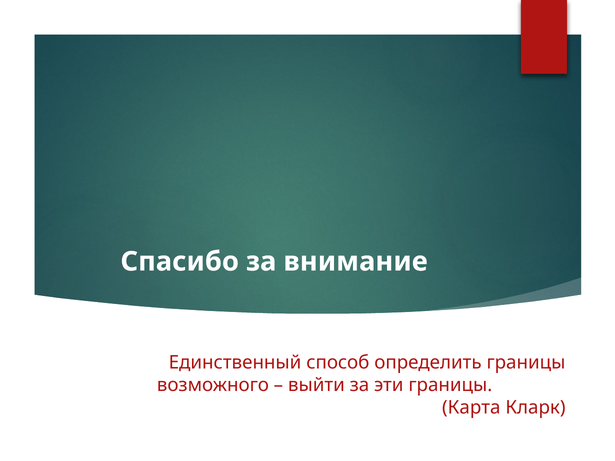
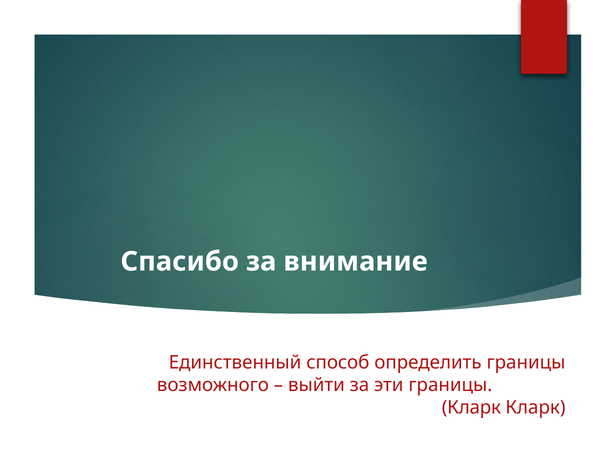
Карта at (471, 408): Карта -> Кларк
